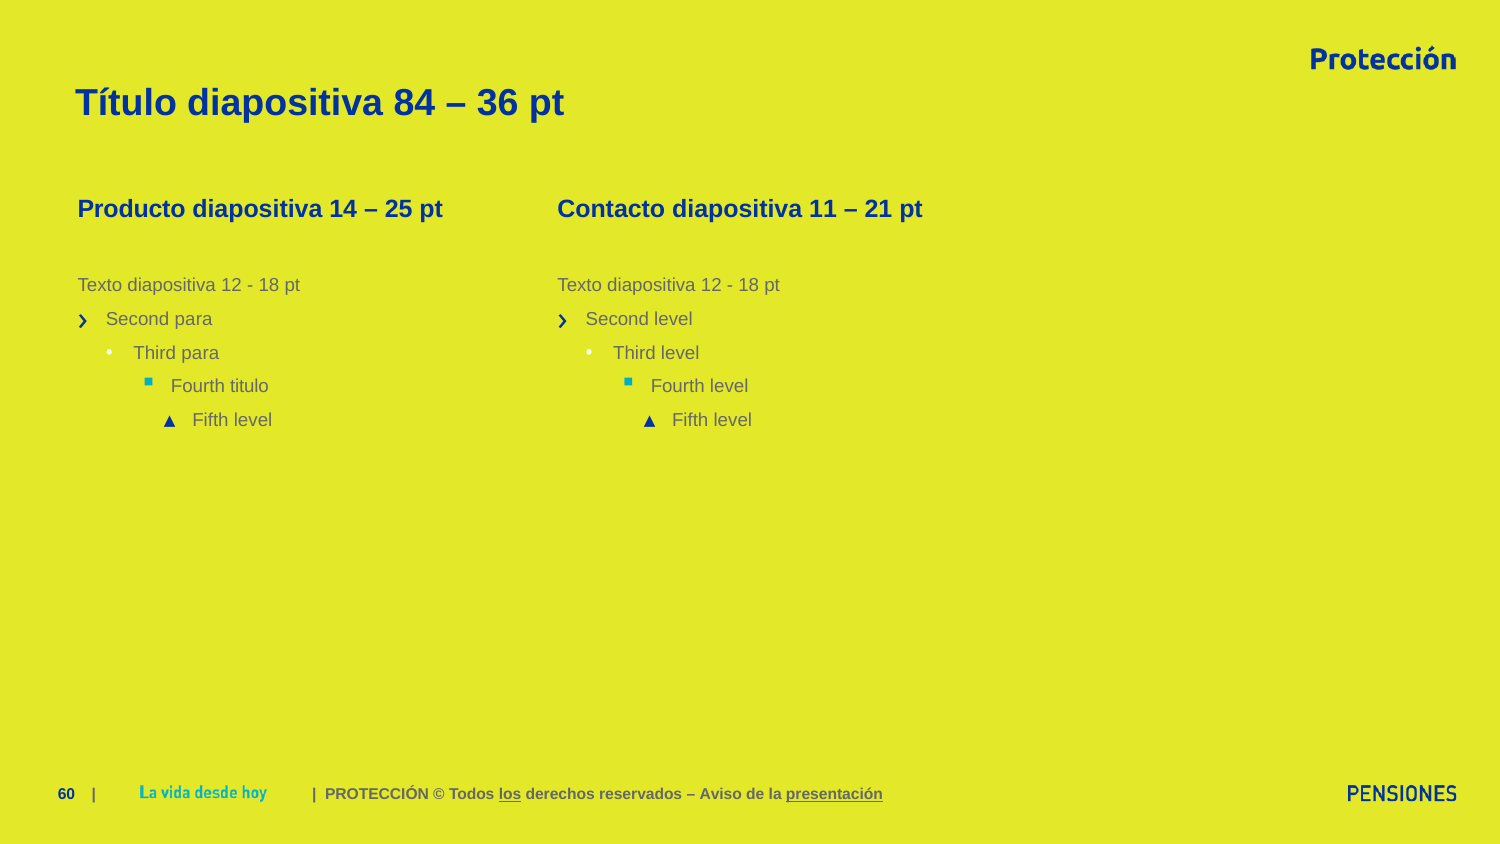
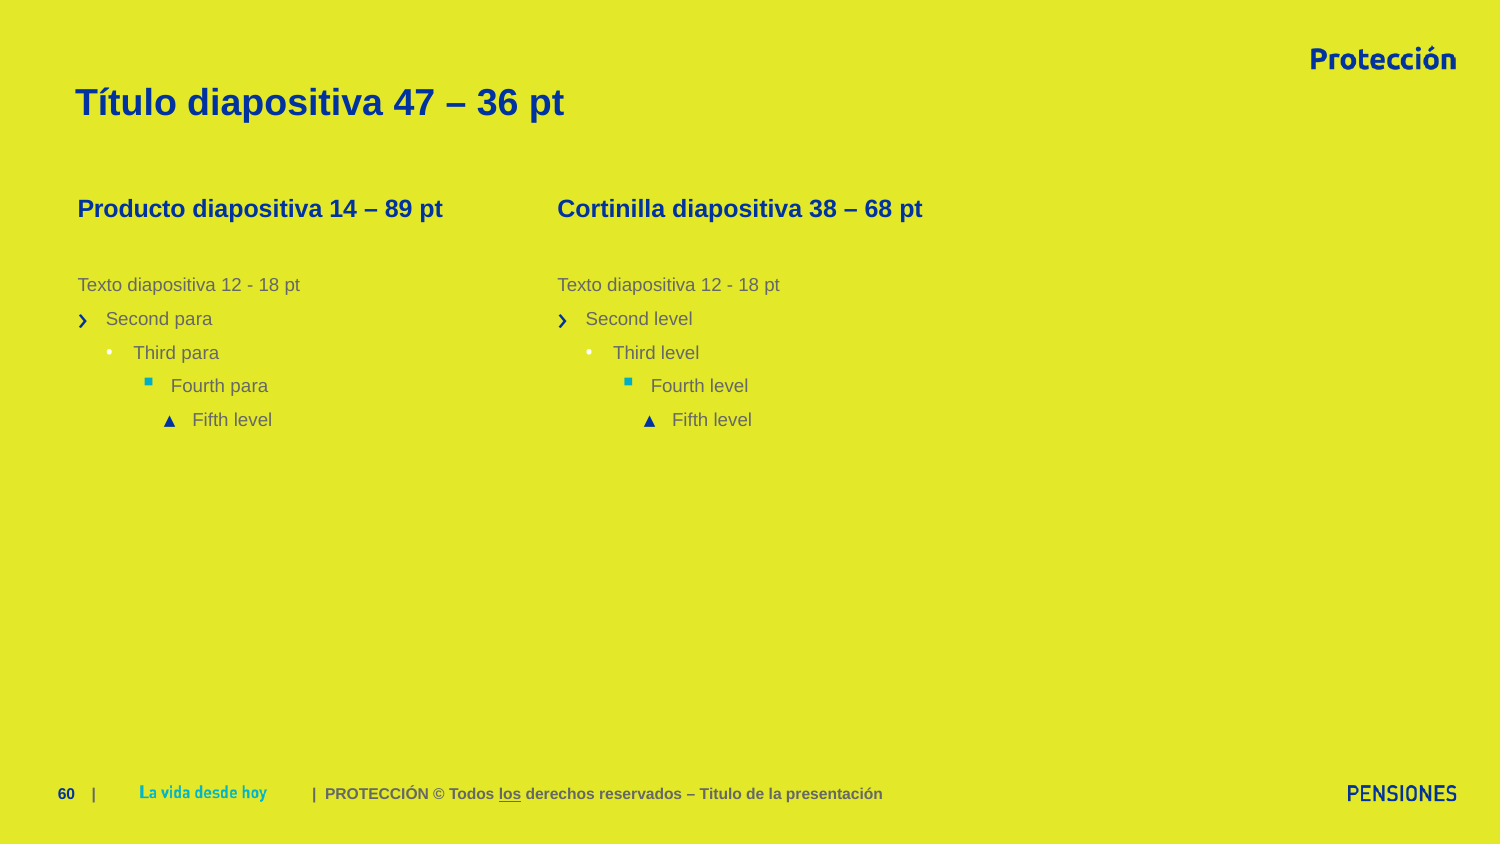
84: 84 -> 47
25: 25 -> 89
Contacto: Contacto -> Cortinilla
11: 11 -> 38
21: 21 -> 68
Fourth titulo: titulo -> para
Aviso: Aviso -> Titulo
presentación underline: present -> none
